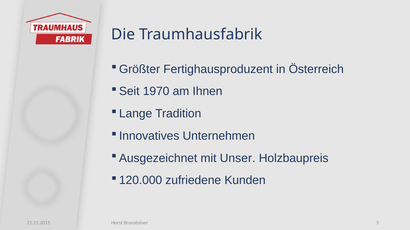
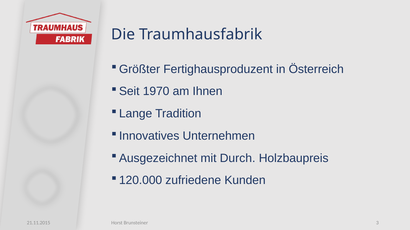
Unser: Unser -> Durch
